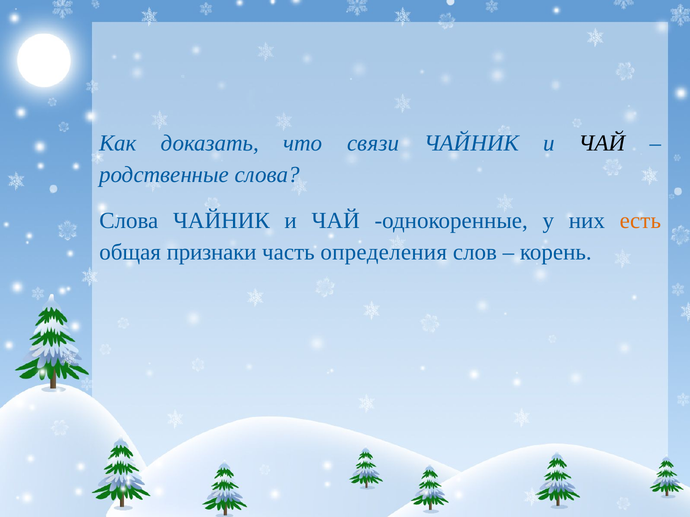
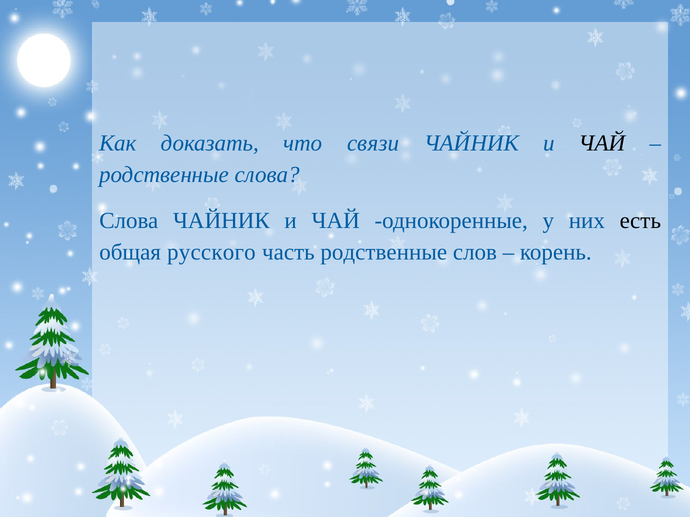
есть colour: orange -> black
признаки: признаки -> русского
часть определения: определения -> родственные
